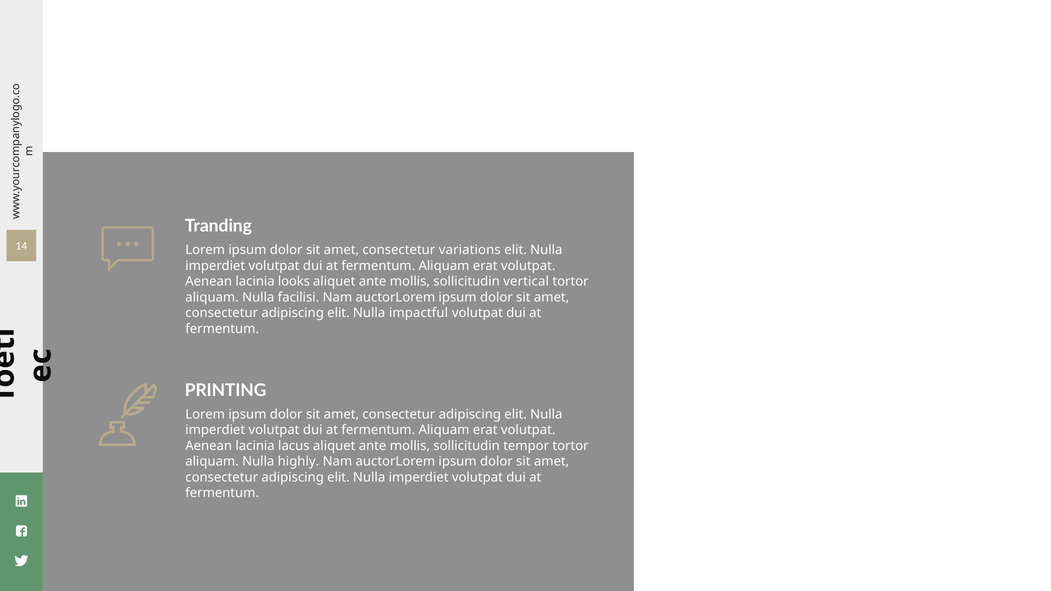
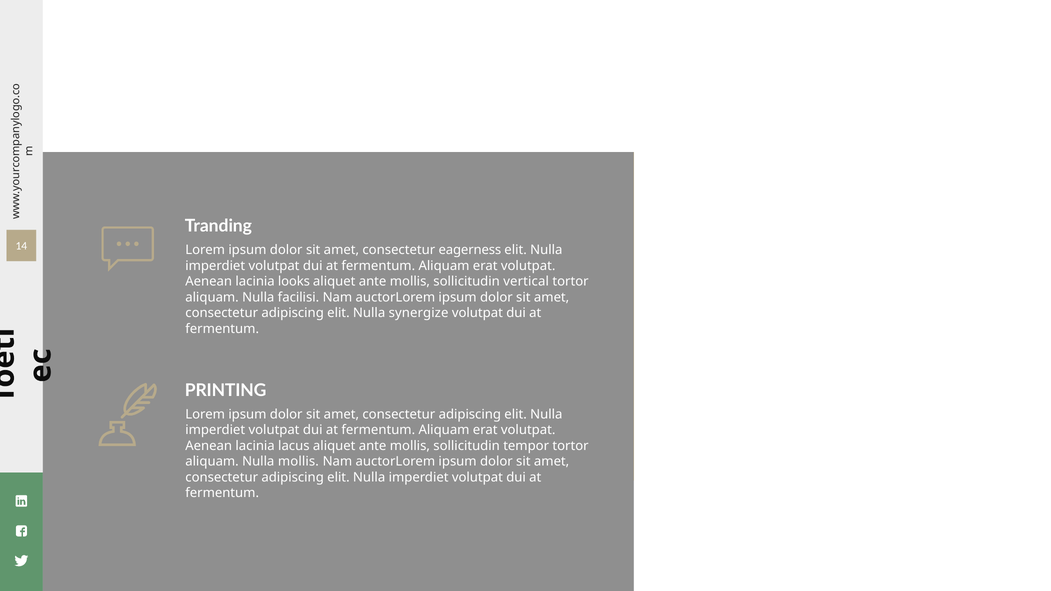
variations: variations -> eagerness
impactful: impactful -> synergize
Nulla highly: highly -> mollis
